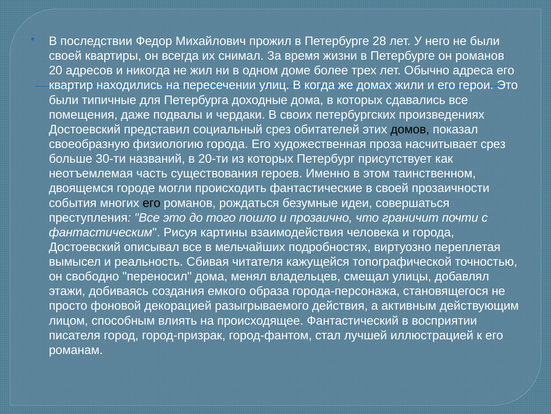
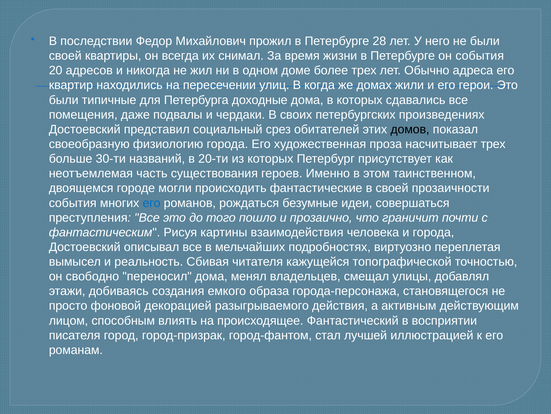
он романов: романов -> события
насчитывает срез: срез -> трех
его at (152, 203) colour: black -> blue
